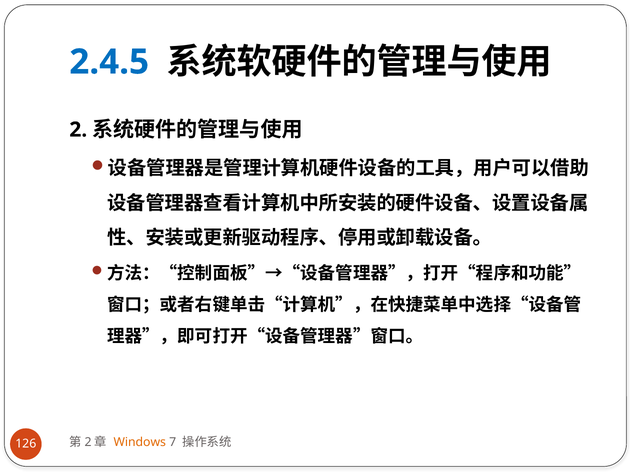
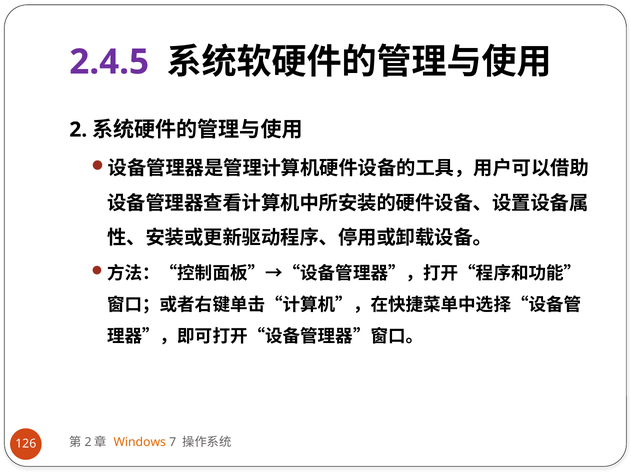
2.4.5 colour: blue -> purple
